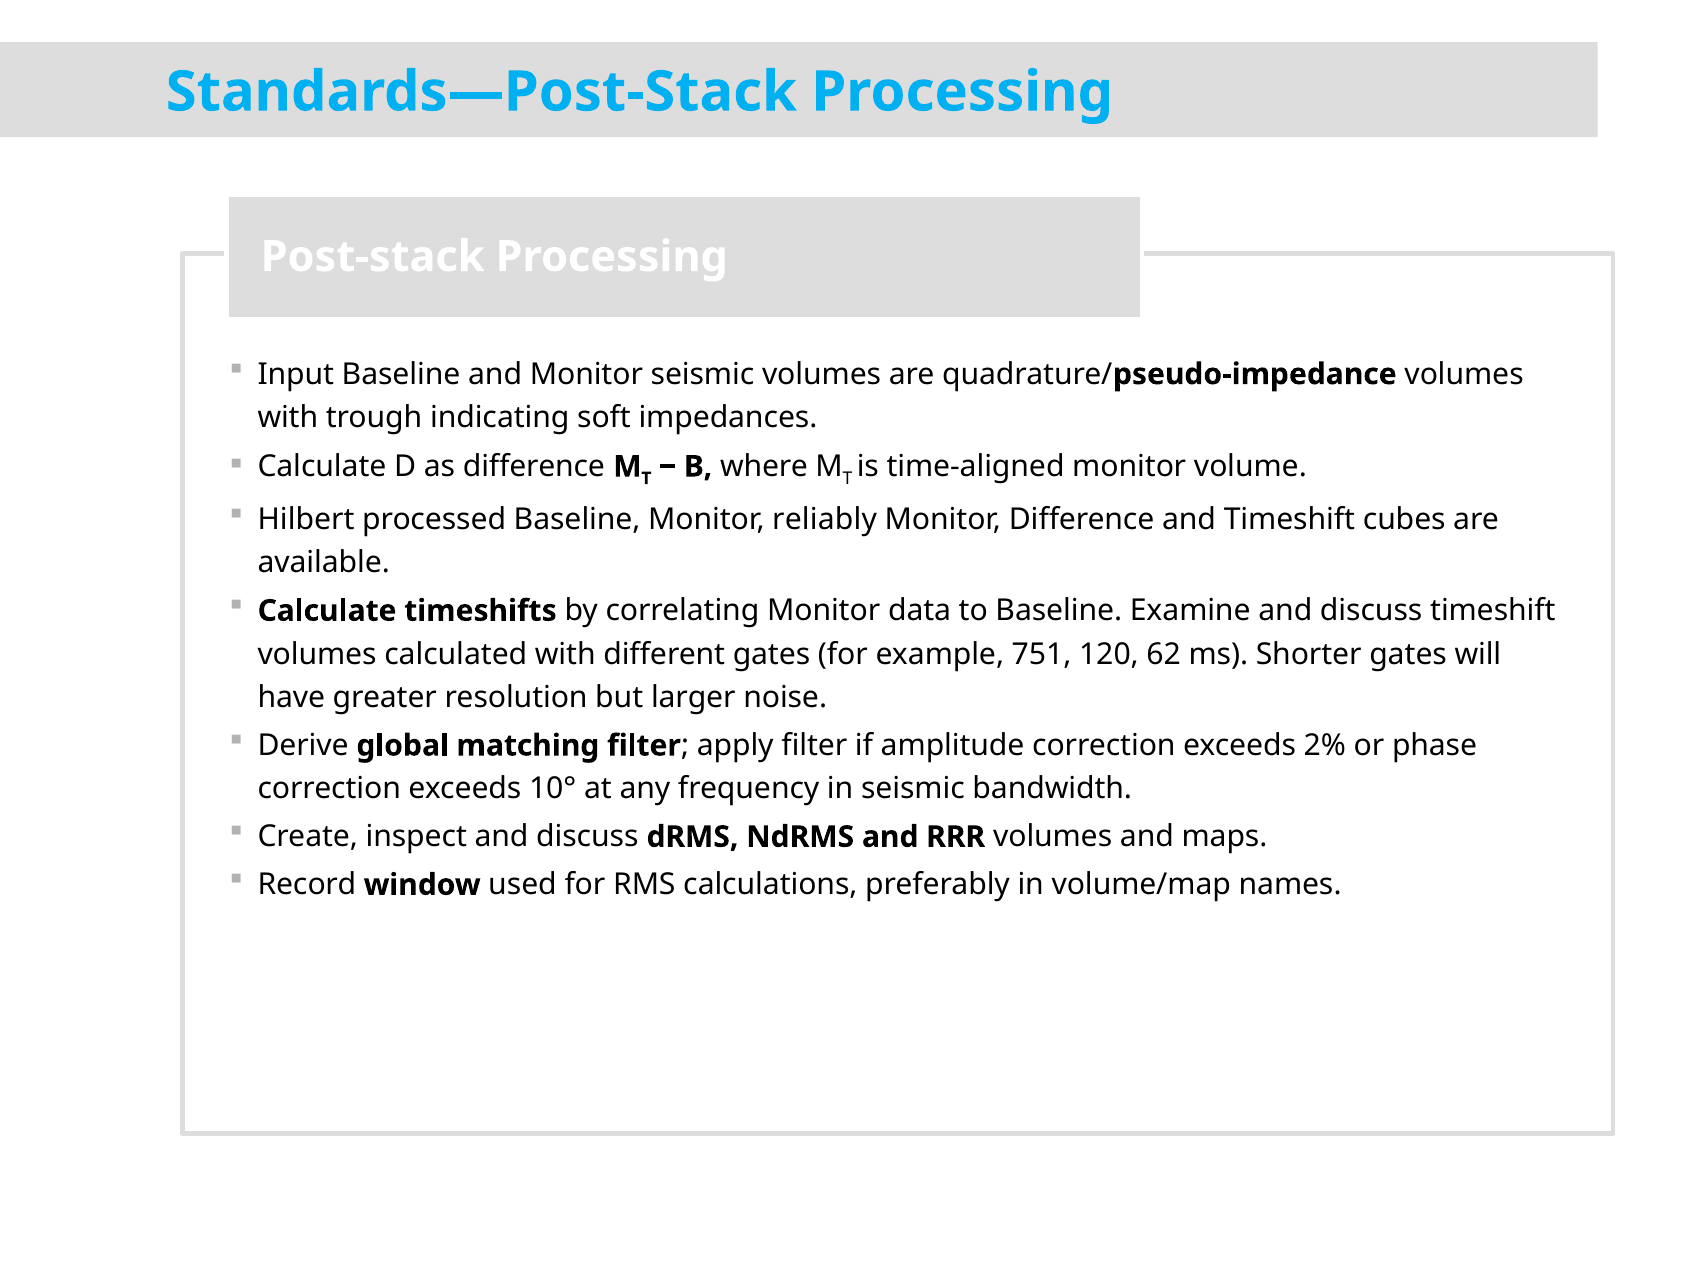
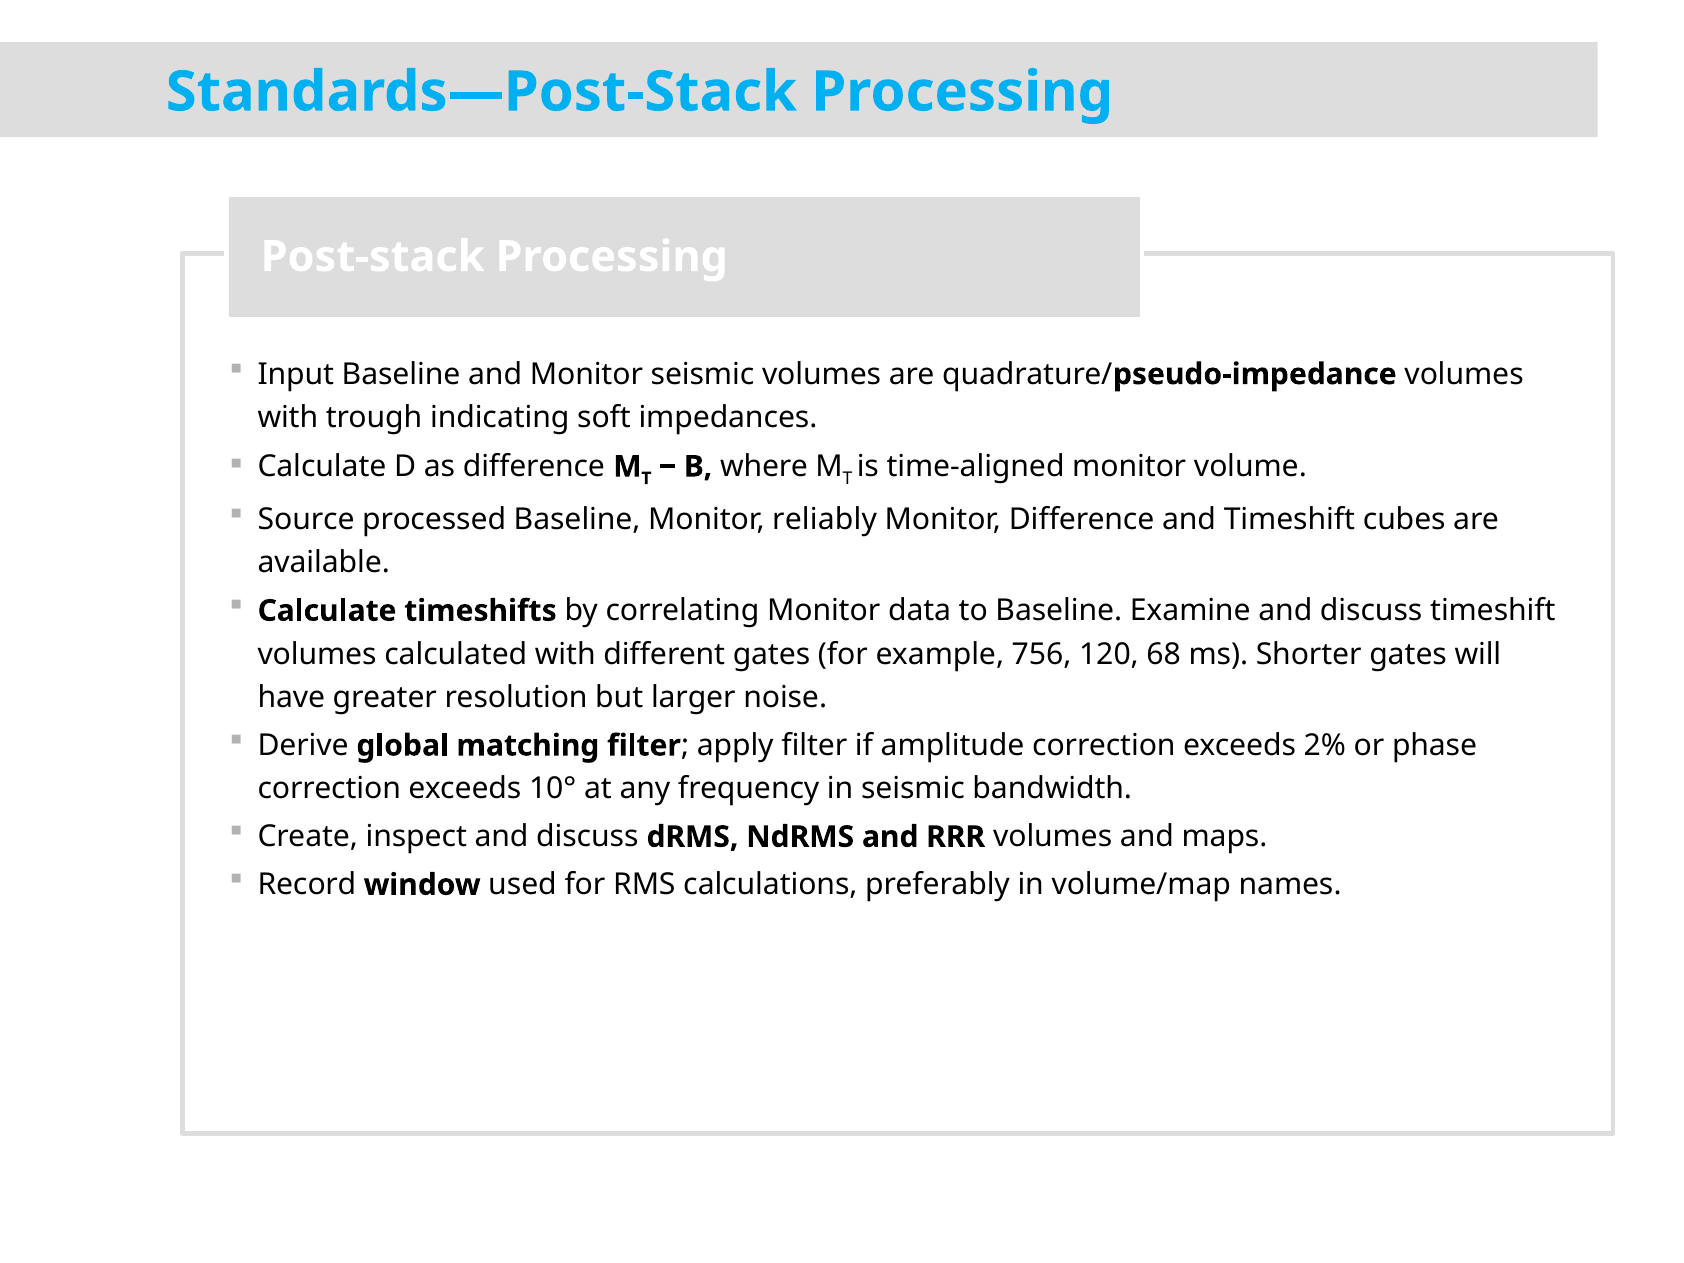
Hilbert: Hilbert -> Source
751: 751 -> 756
62: 62 -> 68
